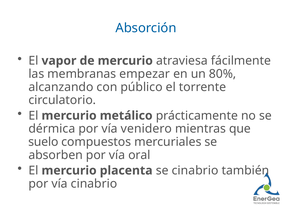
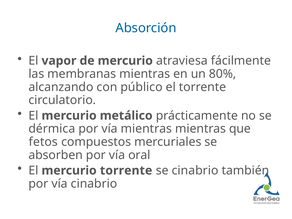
membranas empezar: empezar -> mientras
vía venidero: venidero -> mientras
suelo: suelo -> fetos
mercurio placenta: placenta -> torrente
